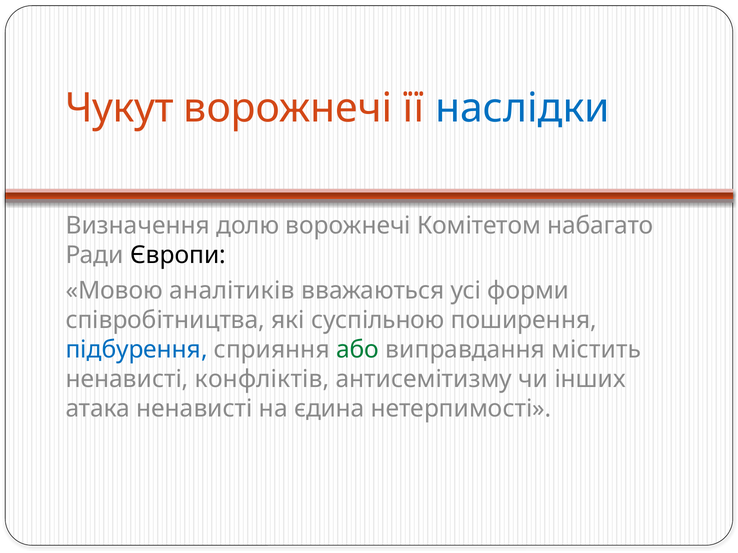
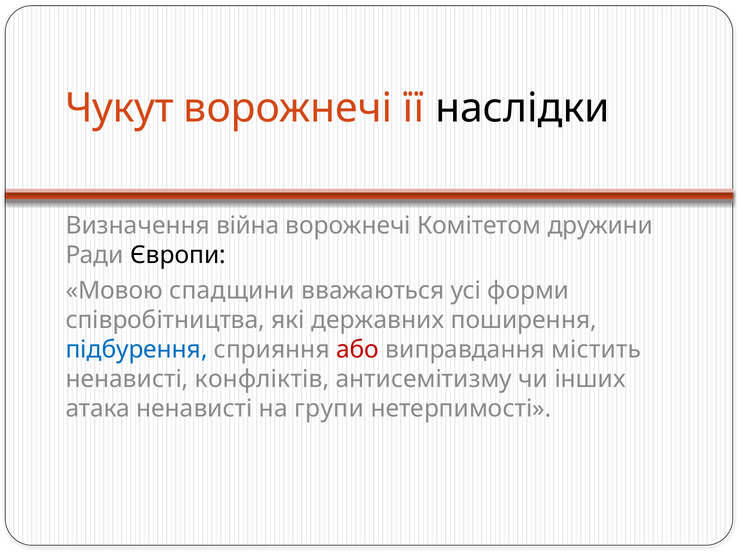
наслідки colour: blue -> black
долю: долю -> війна
набагато: набагато -> дружини
аналітиків: аналітиків -> спадщини
суспільною: суспільною -> державних
або colour: green -> red
єдина: єдина -> групи
